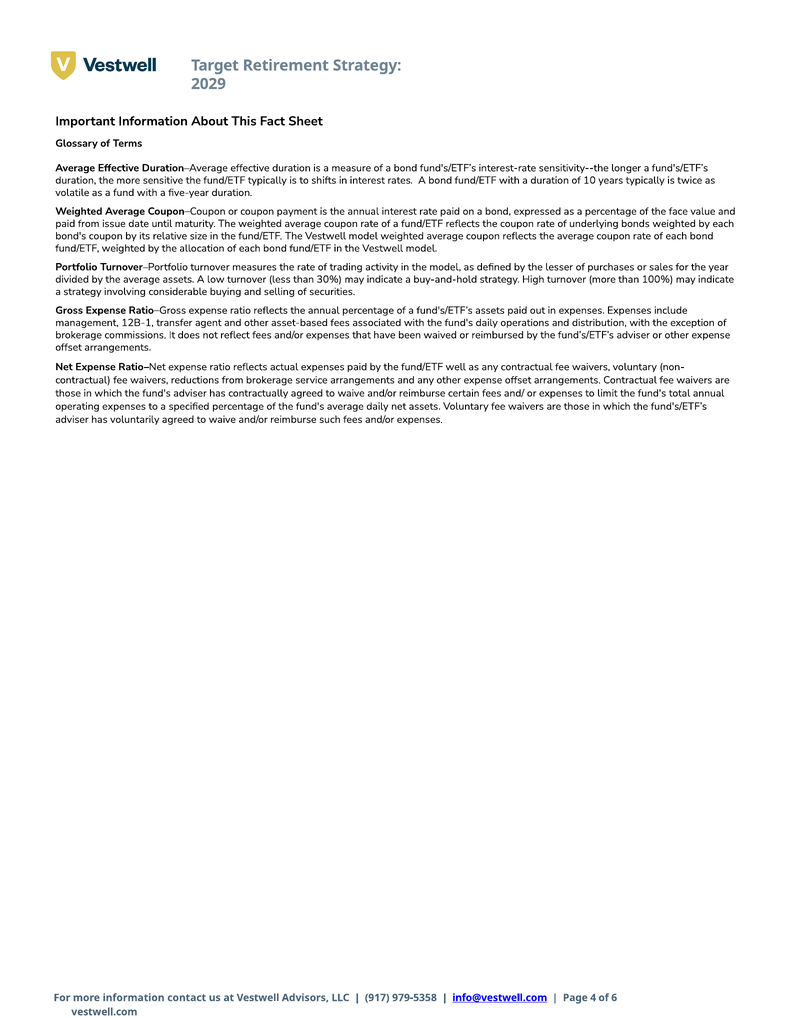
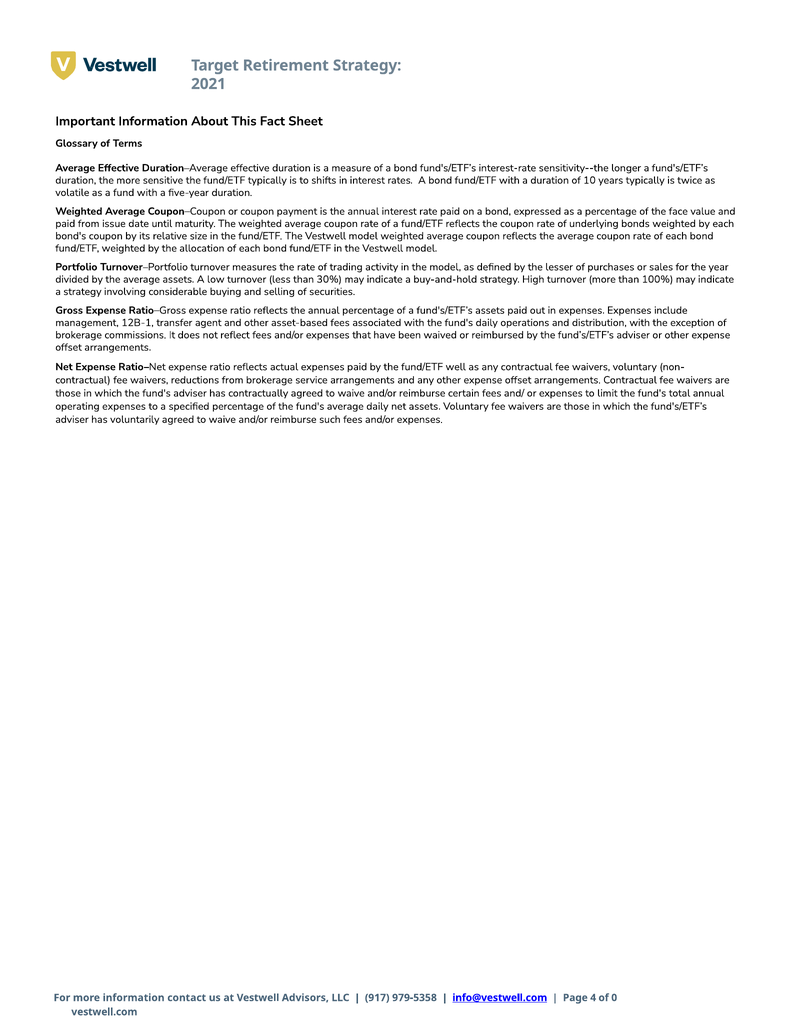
2029: 2029 -> 2021
6: 6 -> 0
